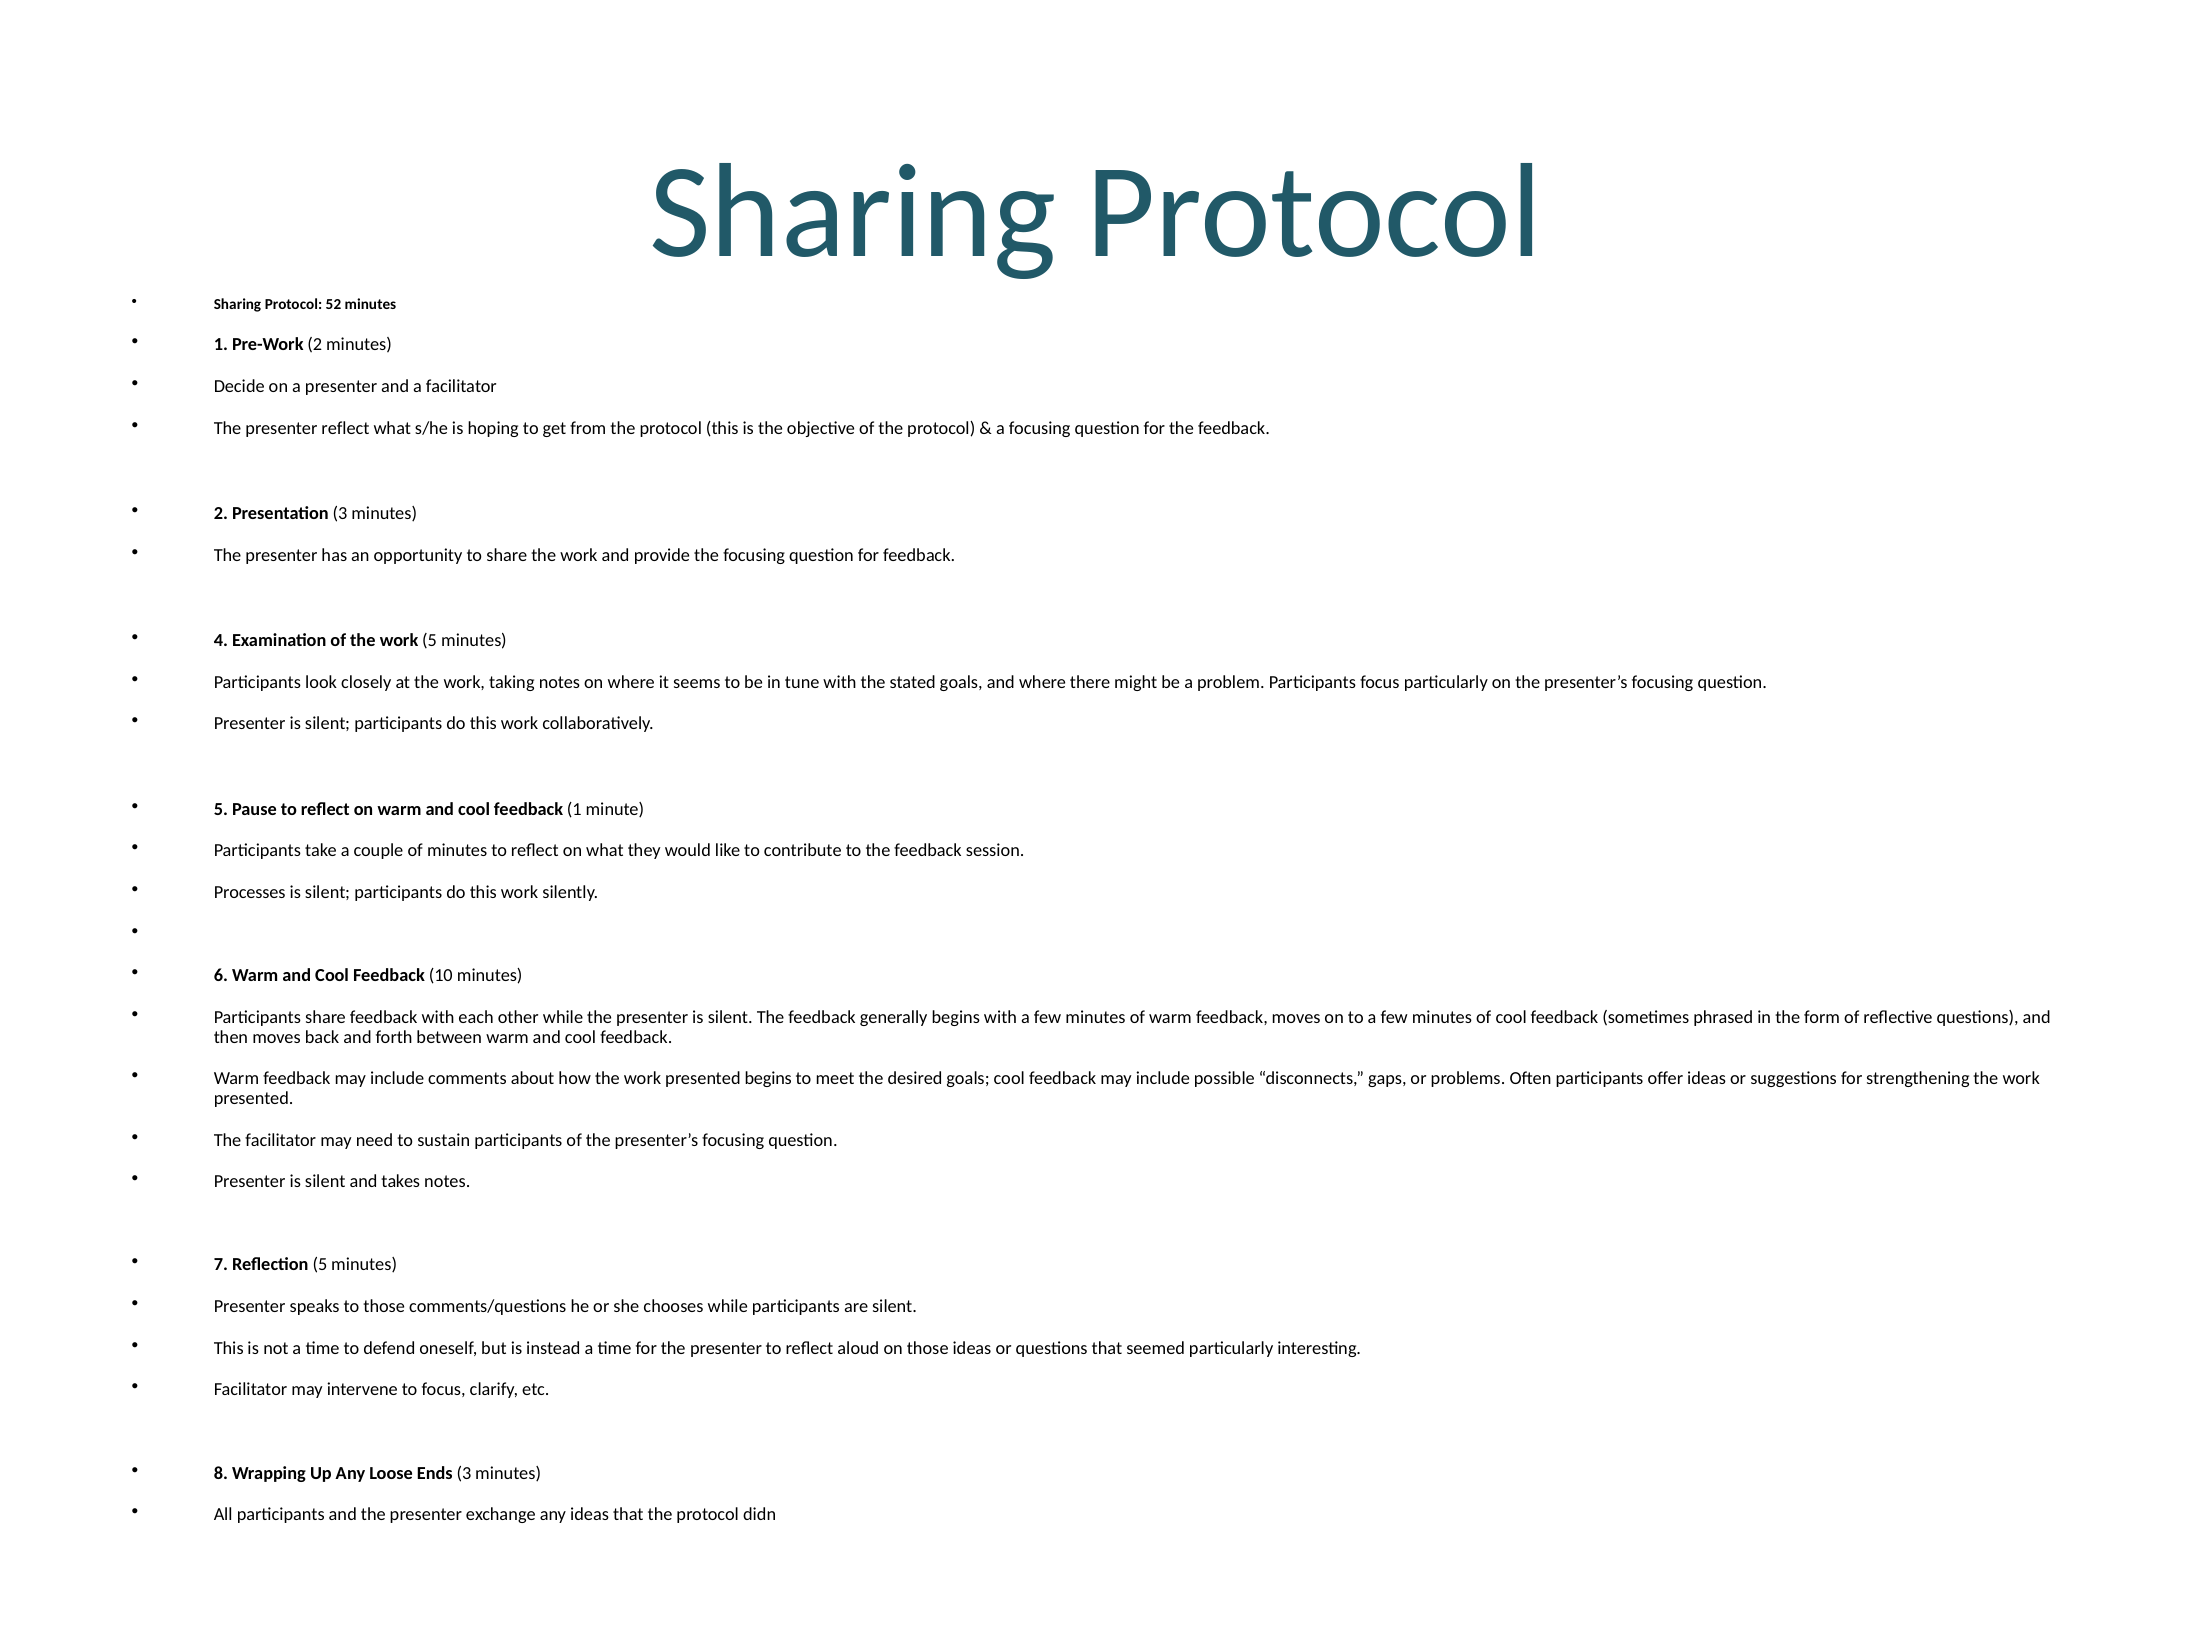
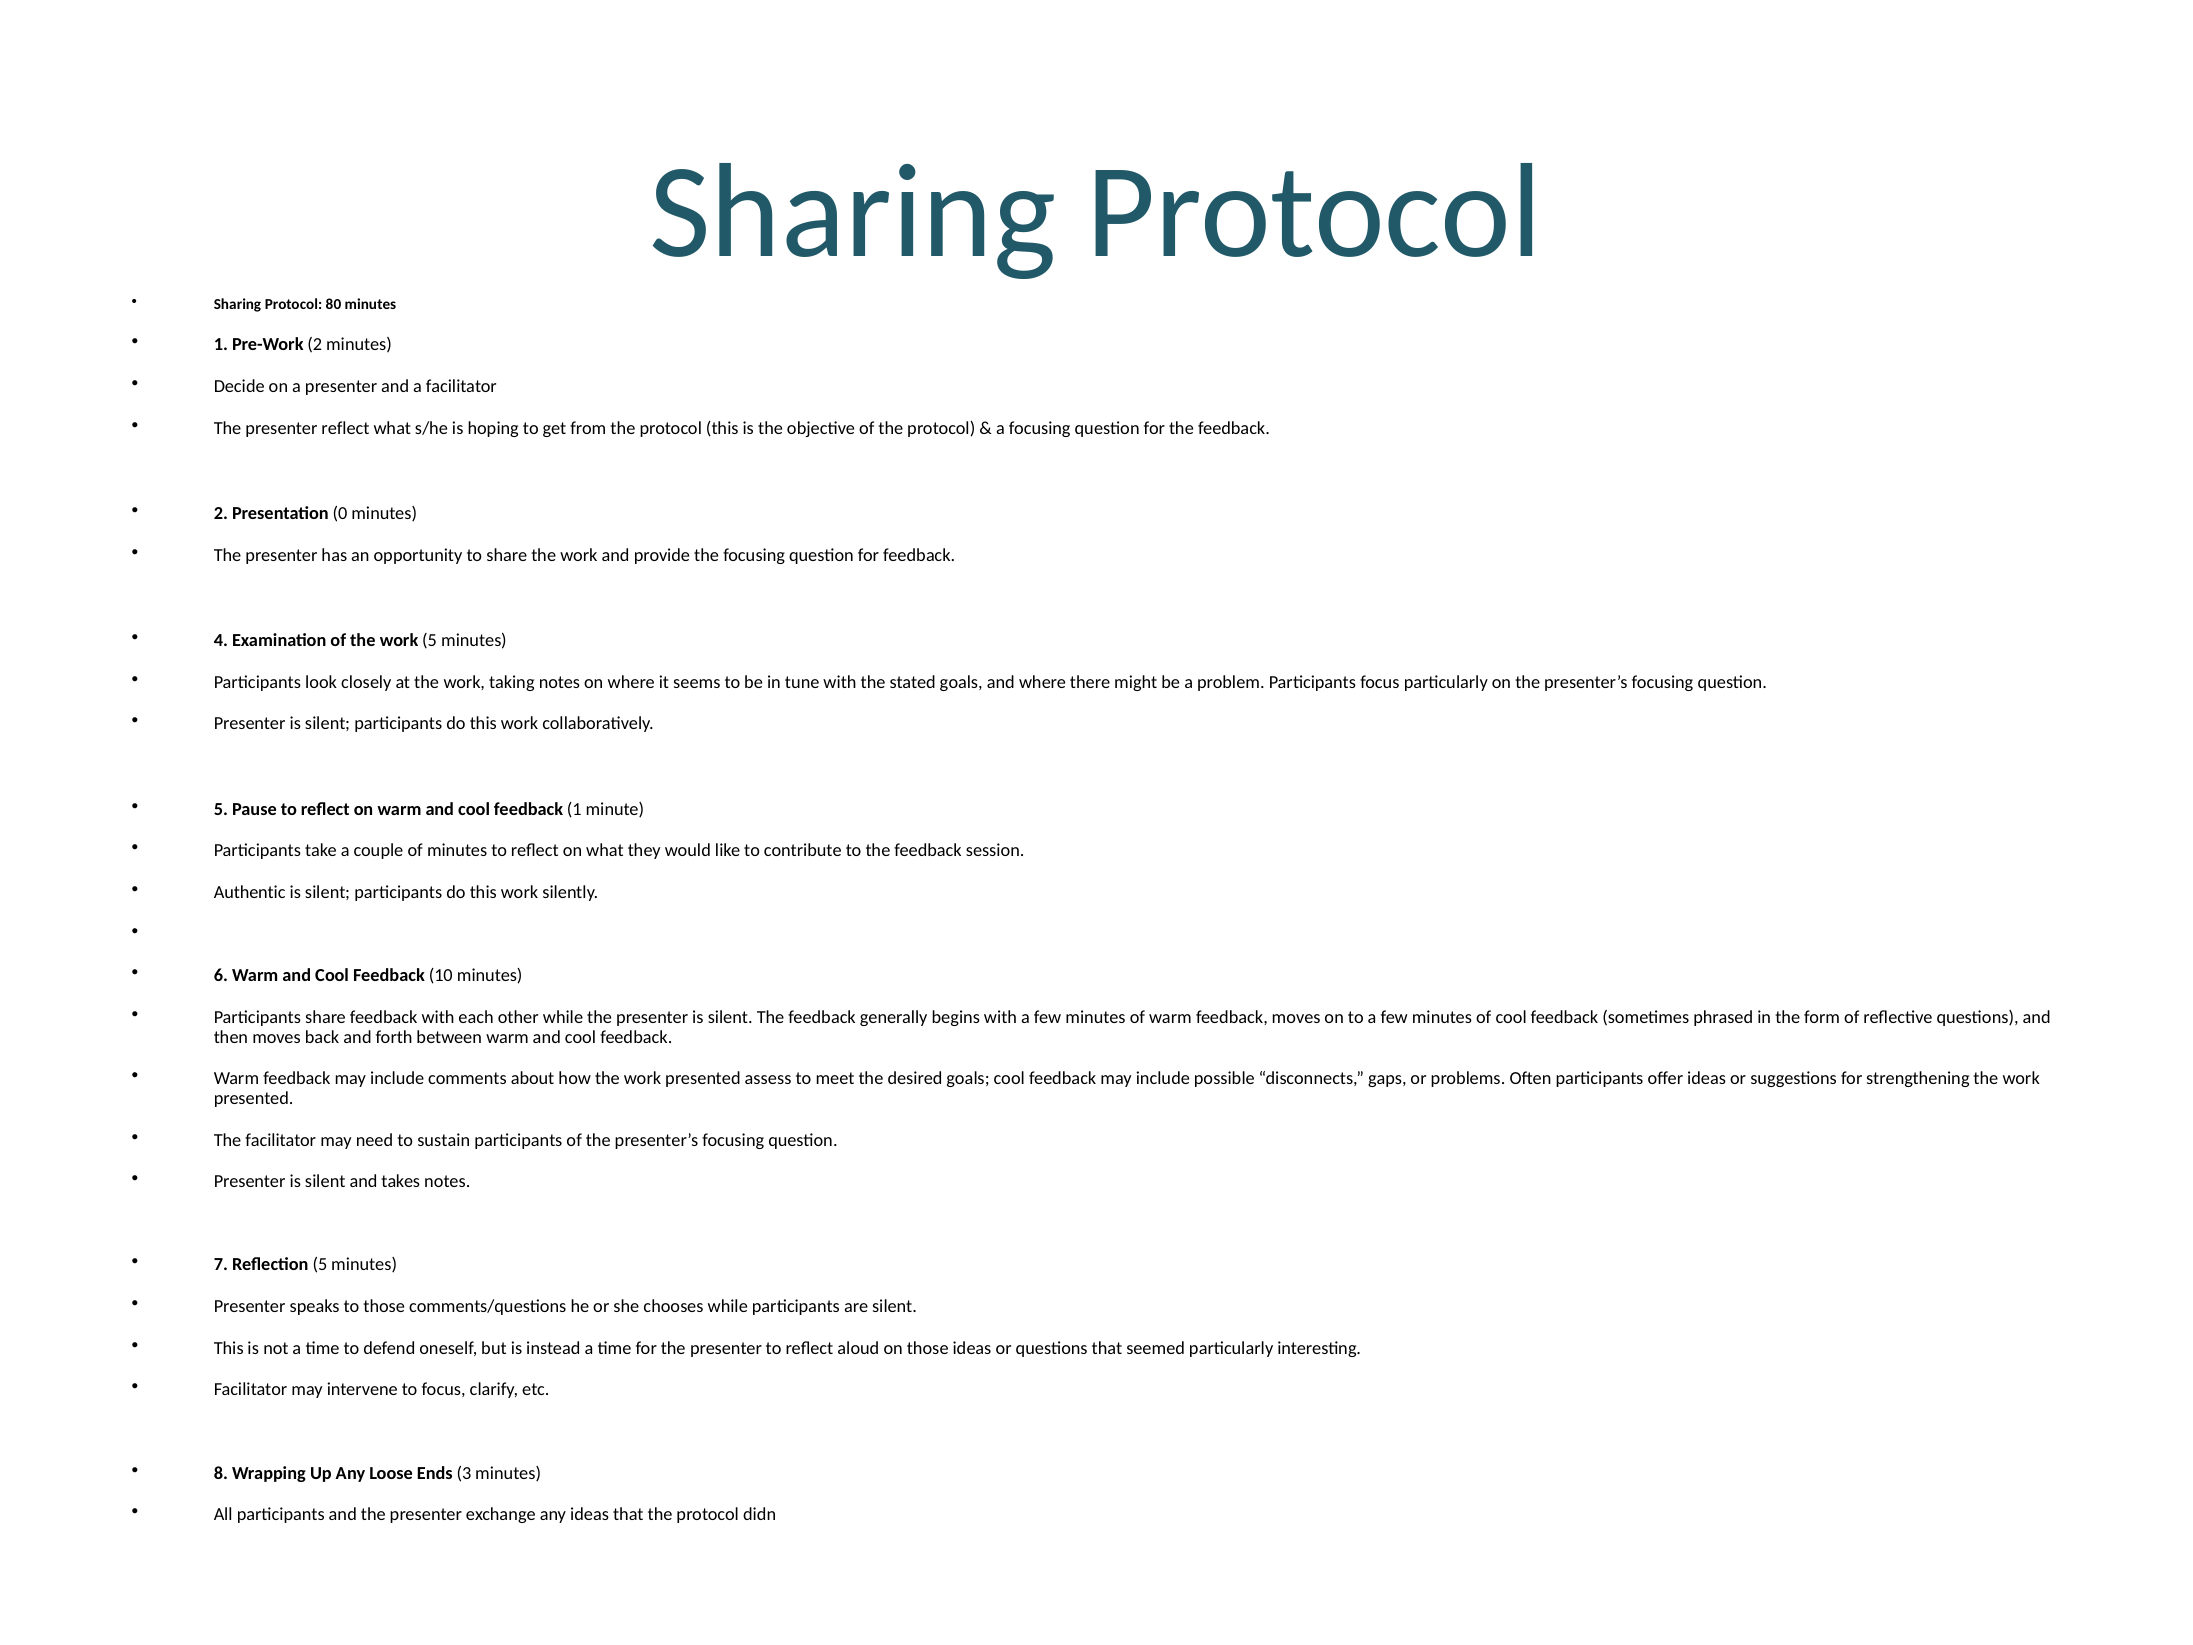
52: 52 -> 80
Presentation 3: 3 -> 0
Processes: Processes -> Authentic
presented begins: begins -> assess
